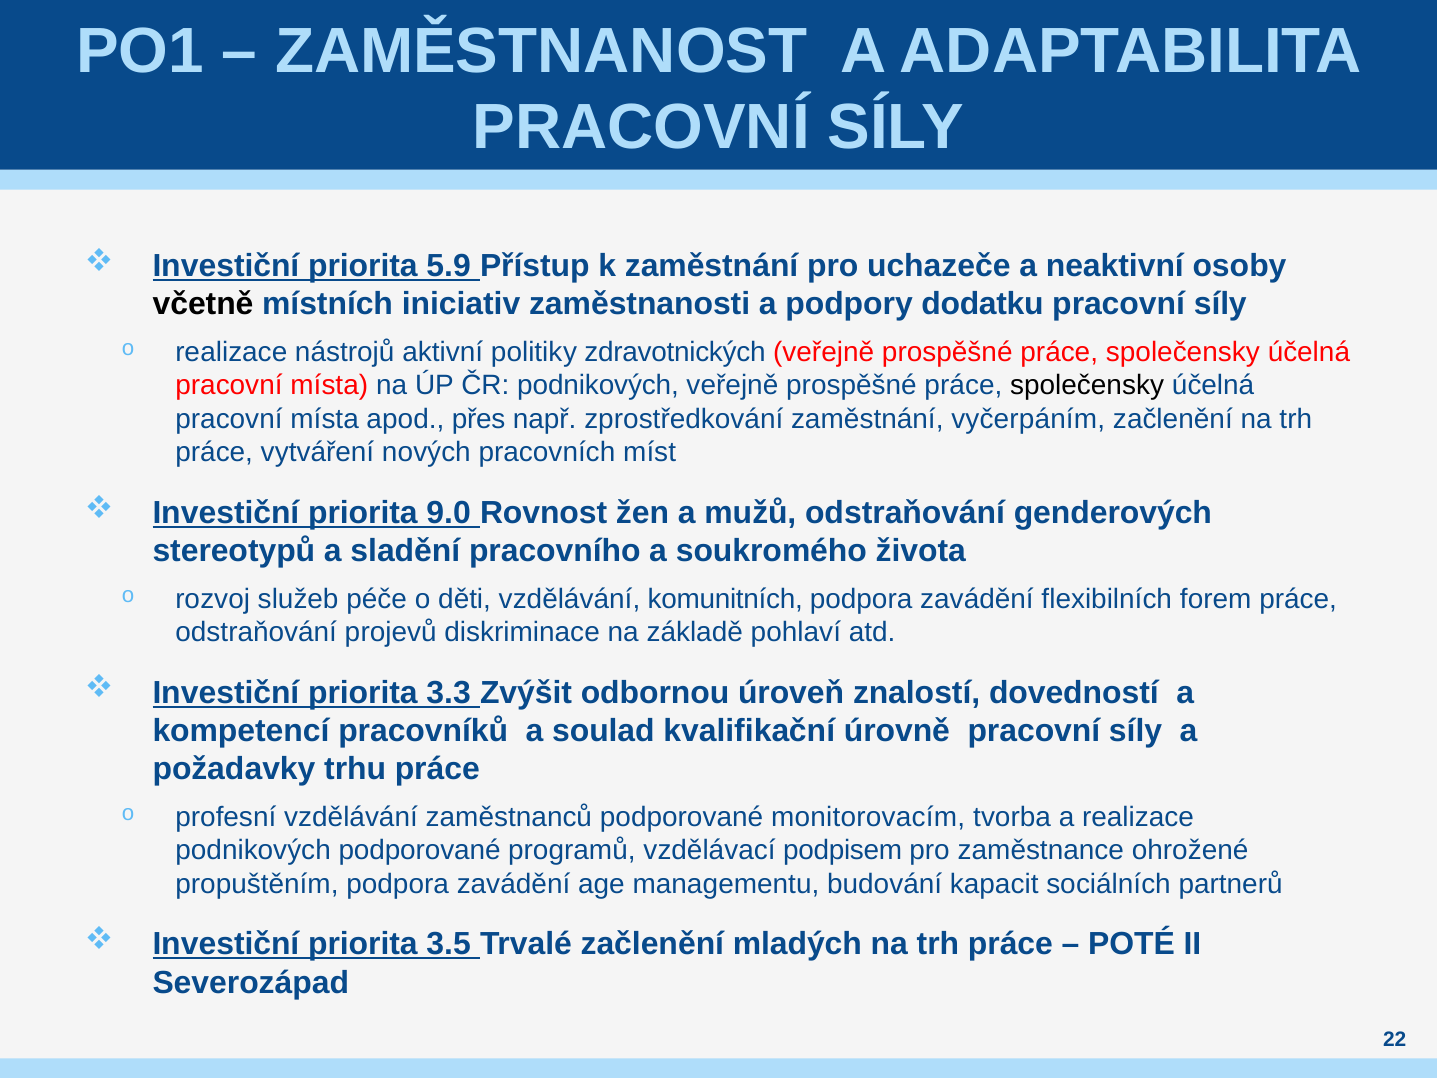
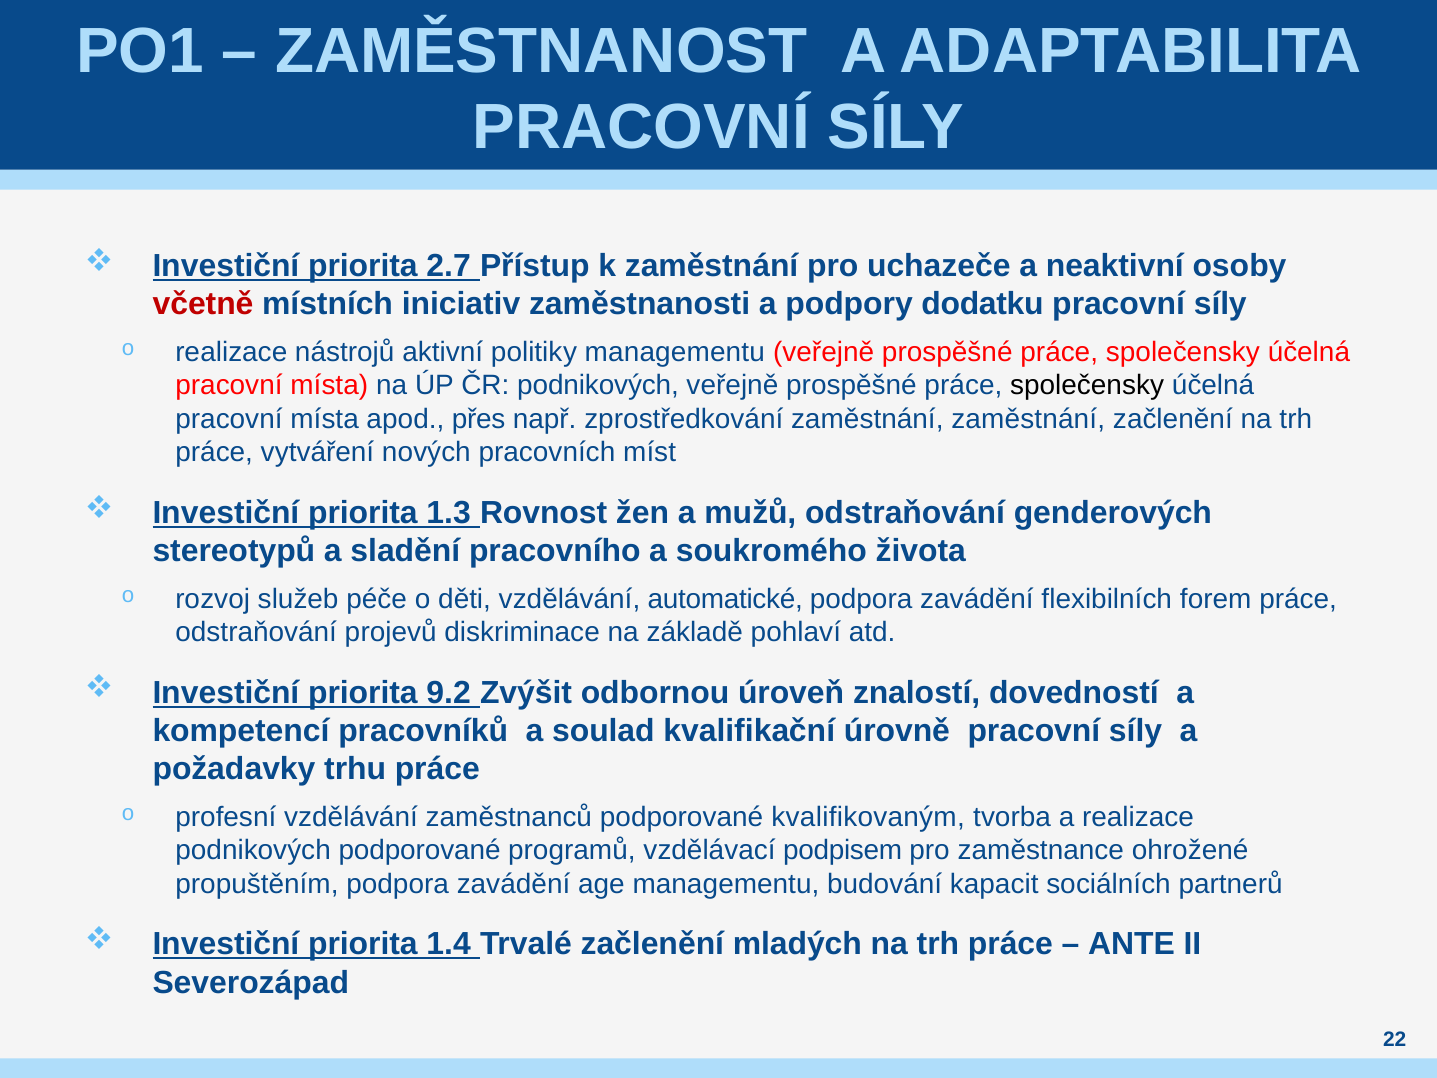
5.9: 5.9 -> 2.7
včetně colour: black -> red
politiky zdravotnických: zdravotnických -> managementu
zaměstnání vyčerpáním: vyčerpáním -> zaměstnání
9.0: 9.0 -> 1.3
komunitních: komunitních -> automatické
3.3: 3.3 -> 9.2
monitorovacím: monitorovacím -> kvalifikovaným
3.5: 3.5 -> 1.4
POTÉ: POTÉ -> ANTE
